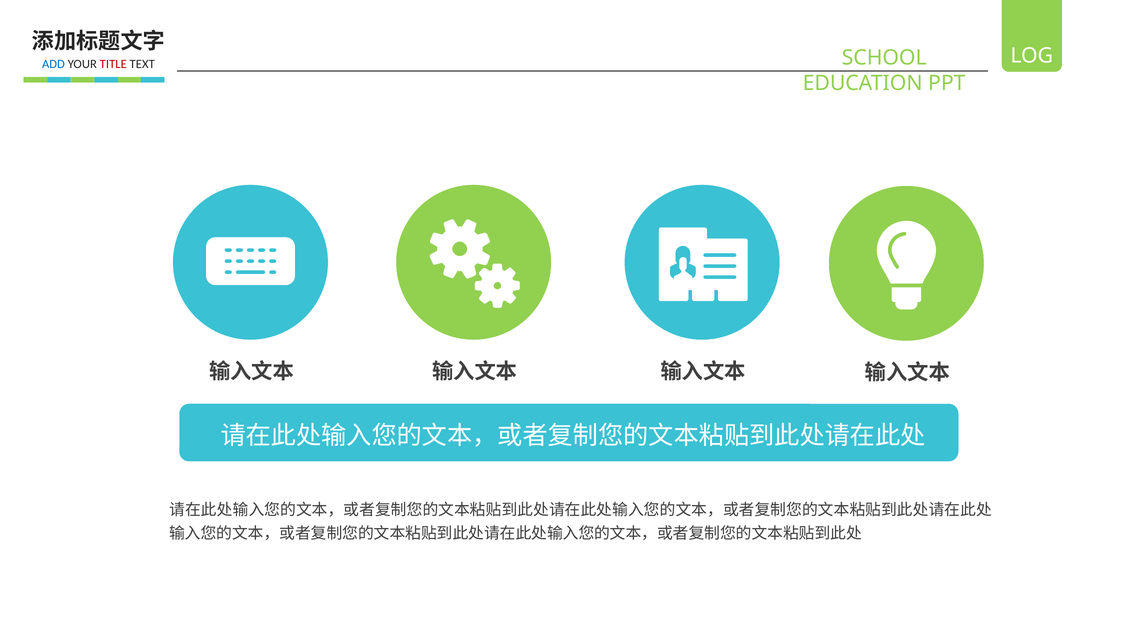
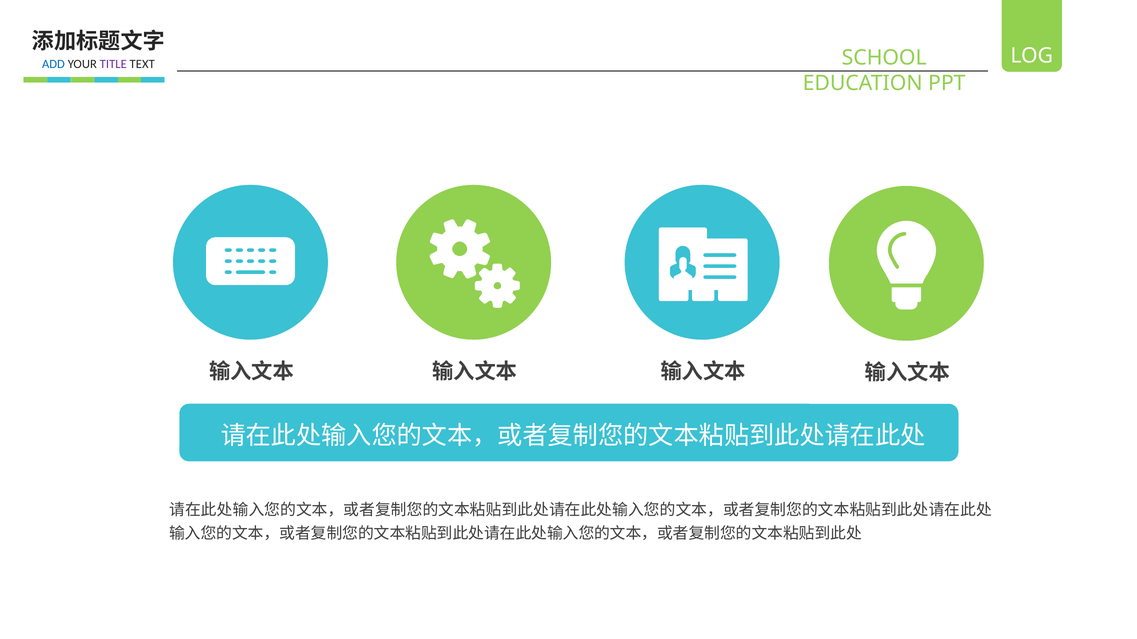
TITLE colour: red -> purple
